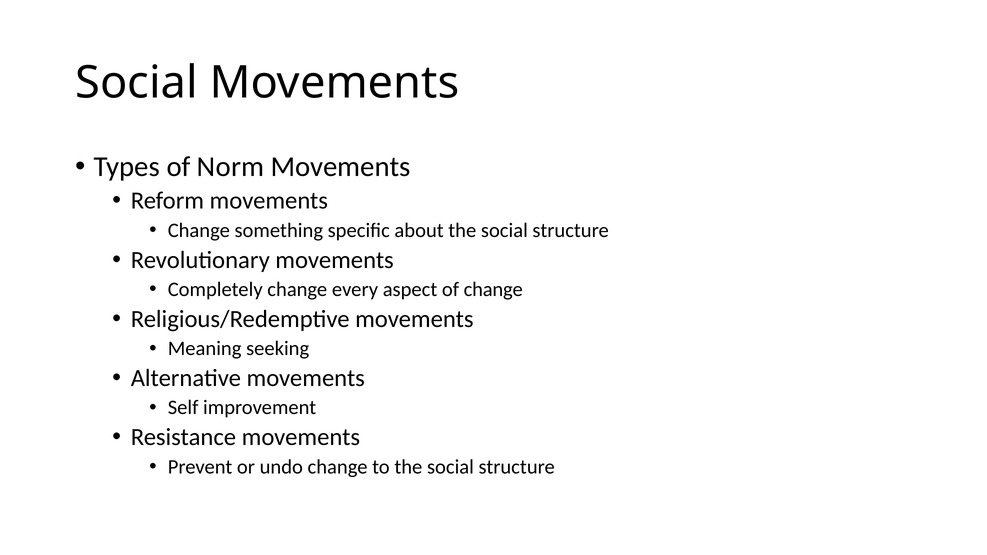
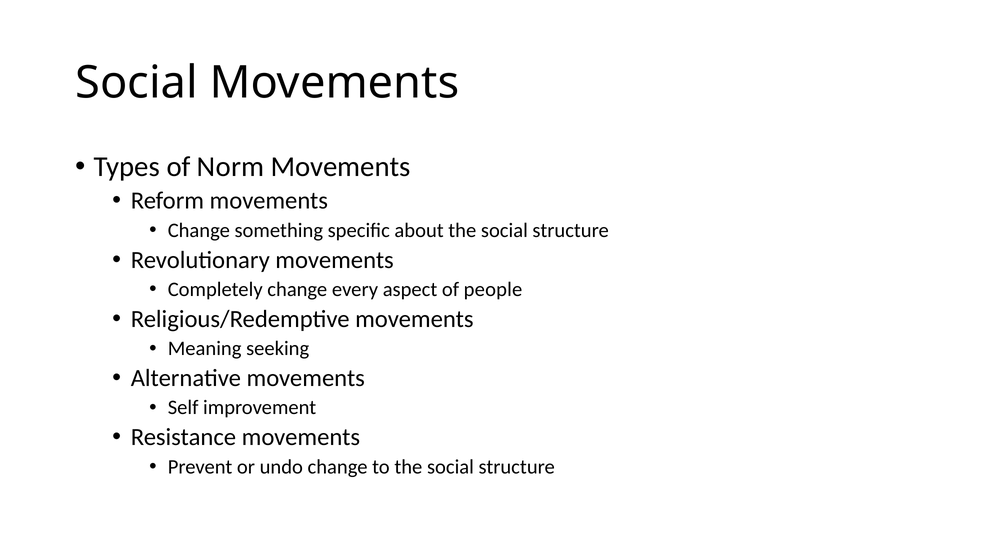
of change: change -> people
